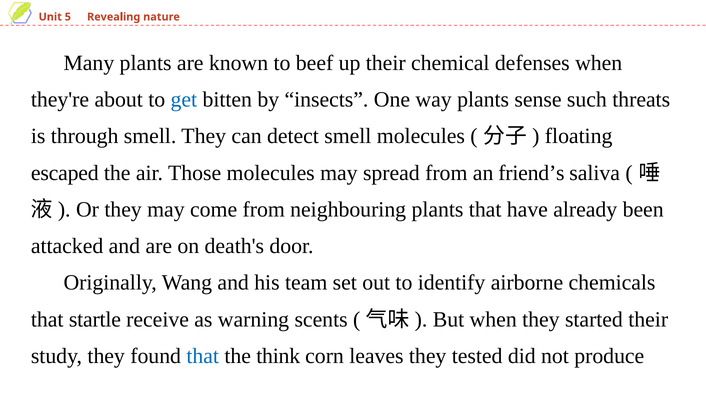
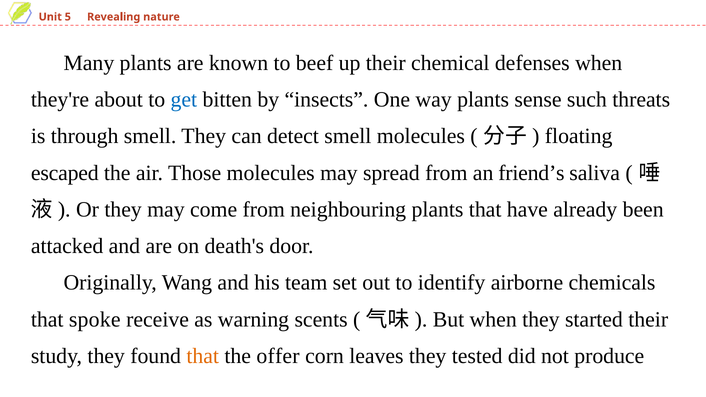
startle: startle -> spoke
that at (203, 356) colour: blue -> orange
think: think -> offer
